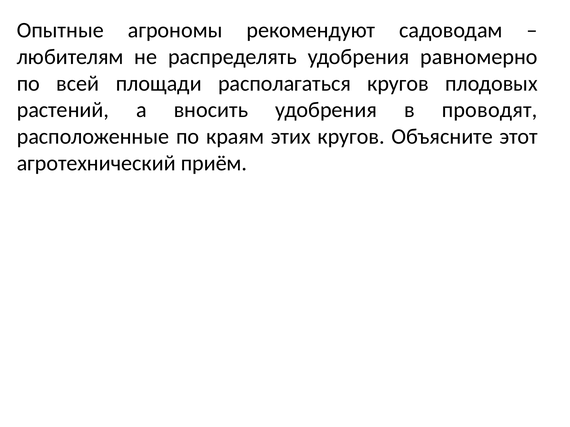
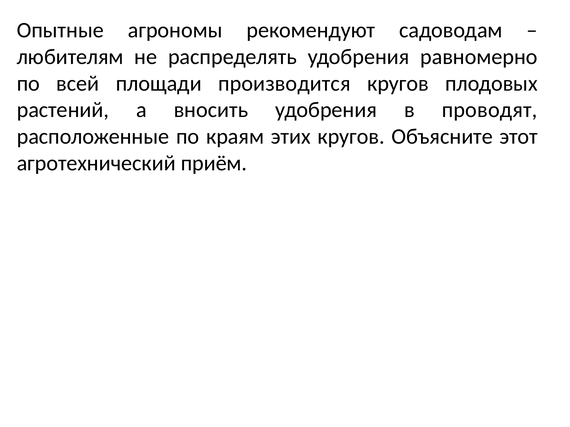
располагаться: располагаться -> производится
